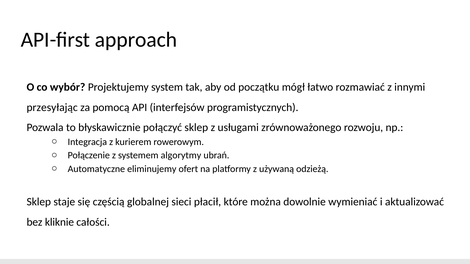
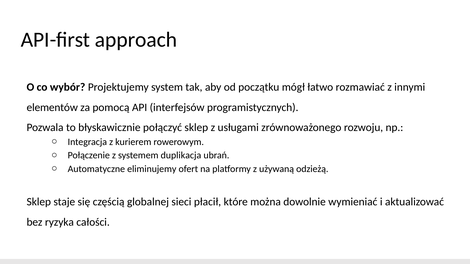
przesyłając: przesyłając -> elementów
algorytmy: algorytmy -> duplikacja
kliknie: kliknie -> ryzyka
